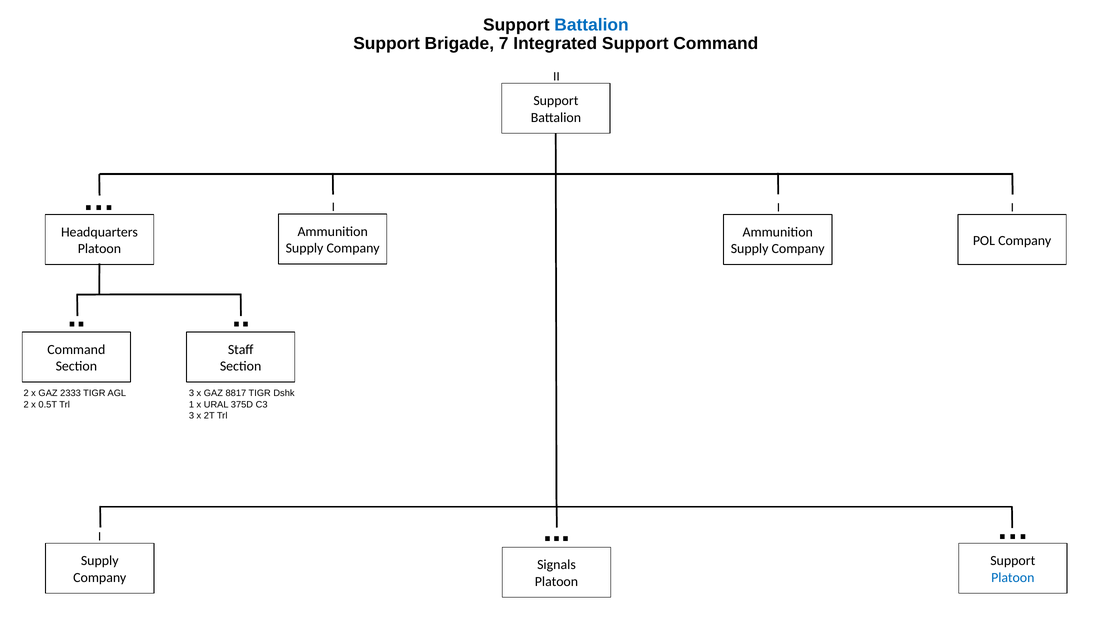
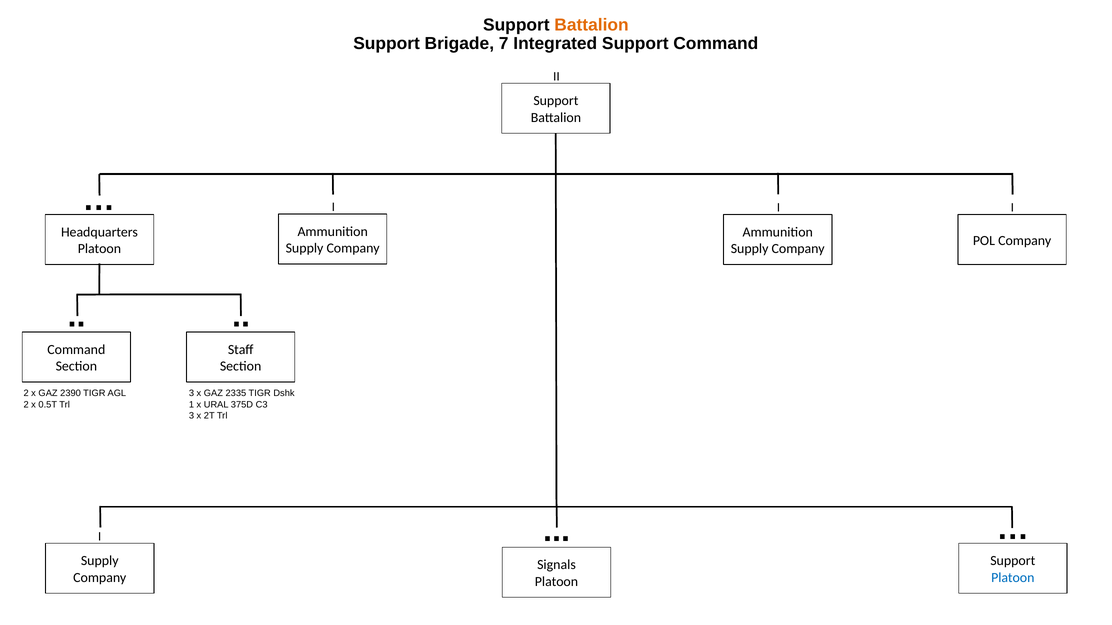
Battalion at (592, 25) colour: blue -> orange
2333: 2333 -> 2390
8817: 8817 -> 2335
